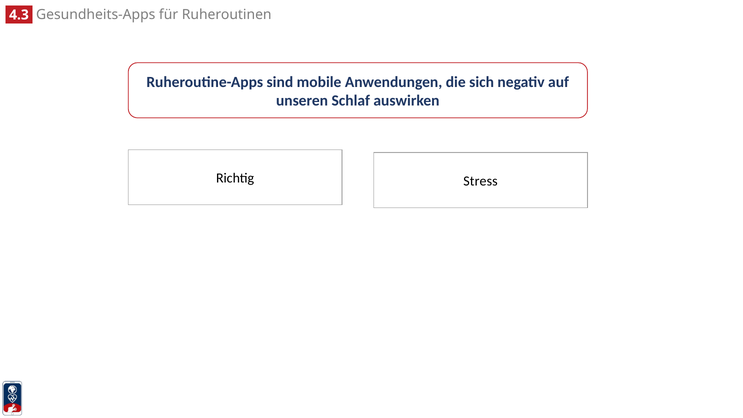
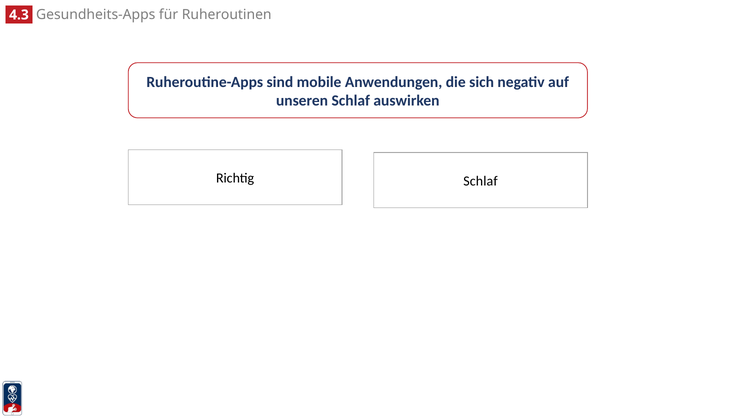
Stress at (481, 181): Stress -> Schlaf
